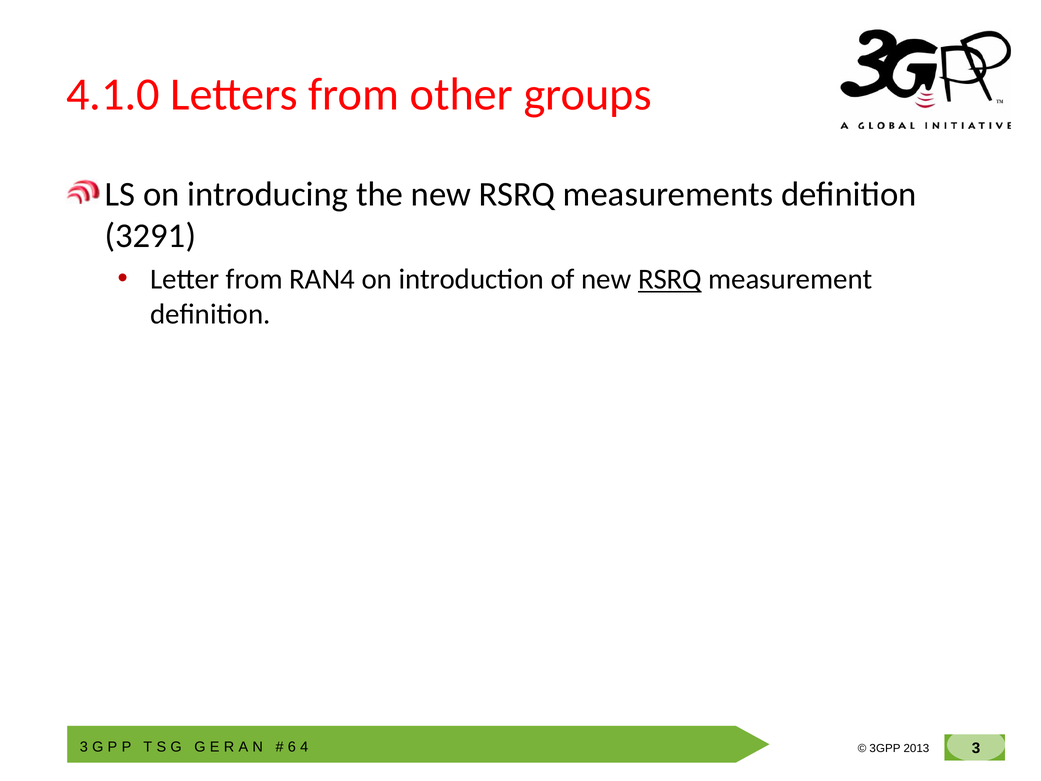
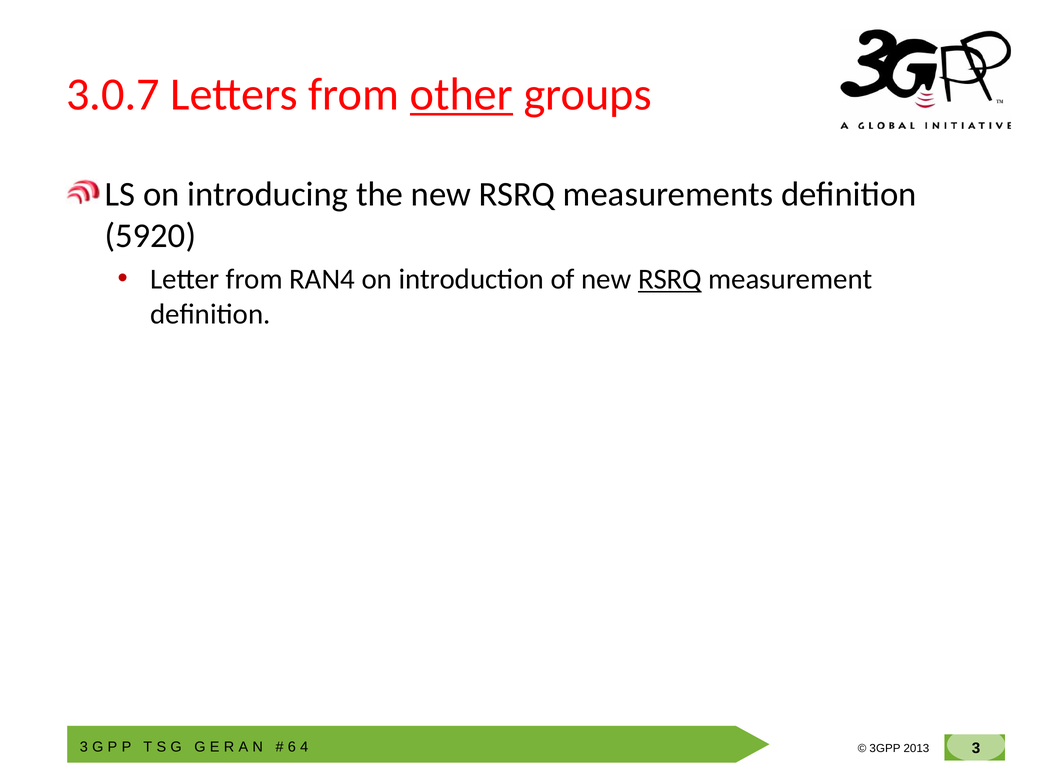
4.1.0: 4.1.0 -> 3.0.7
other underline: none -> present
3291: 3291 -> 5920
